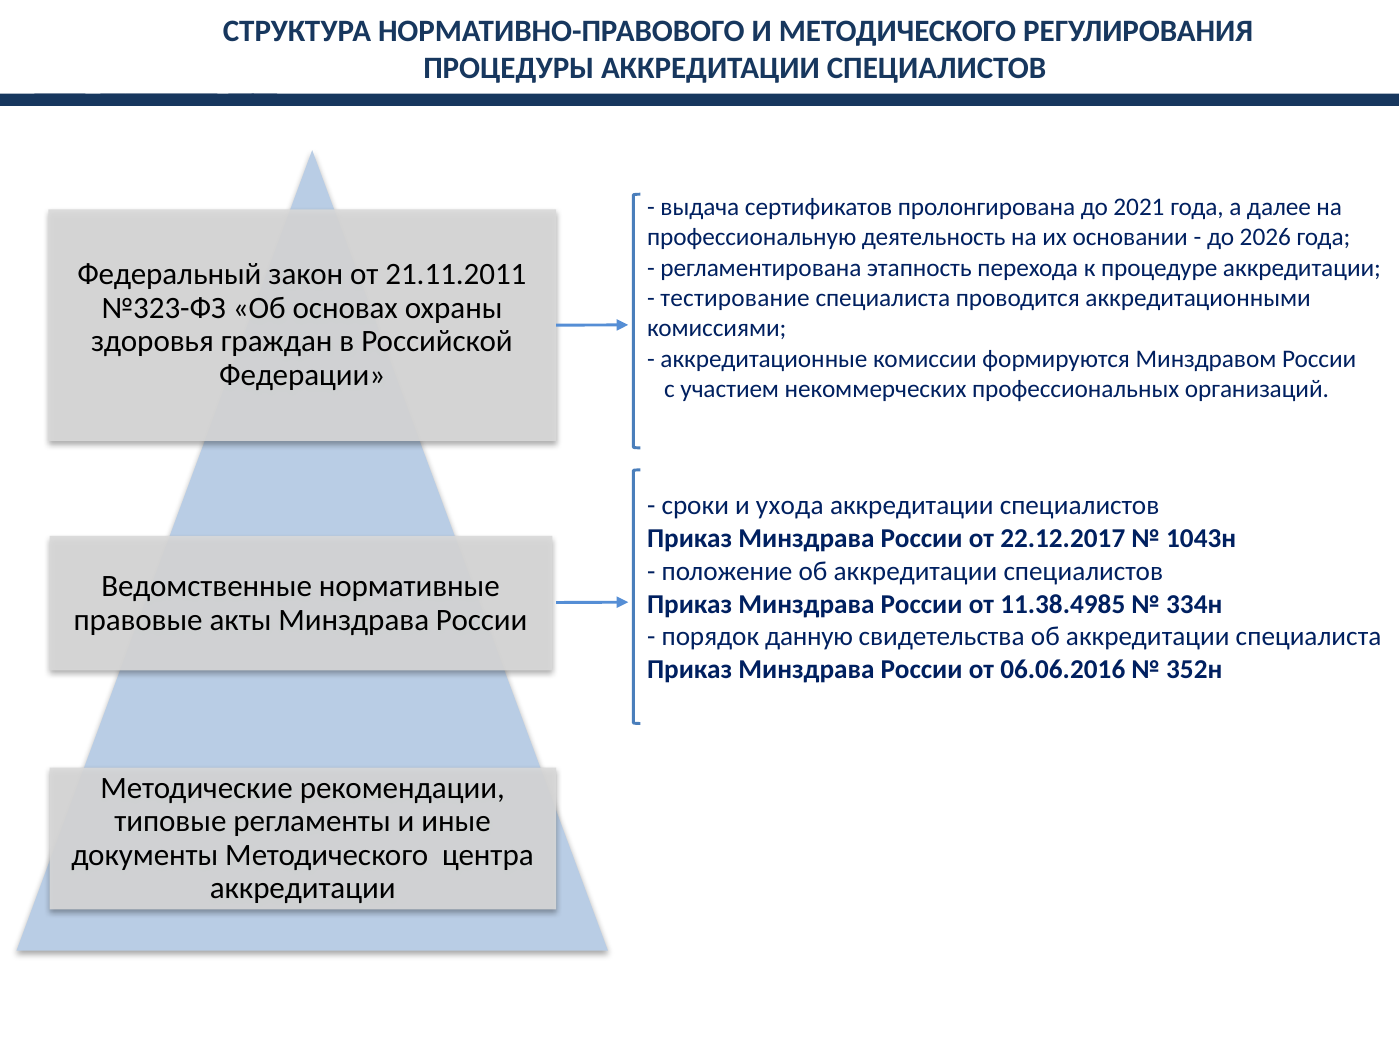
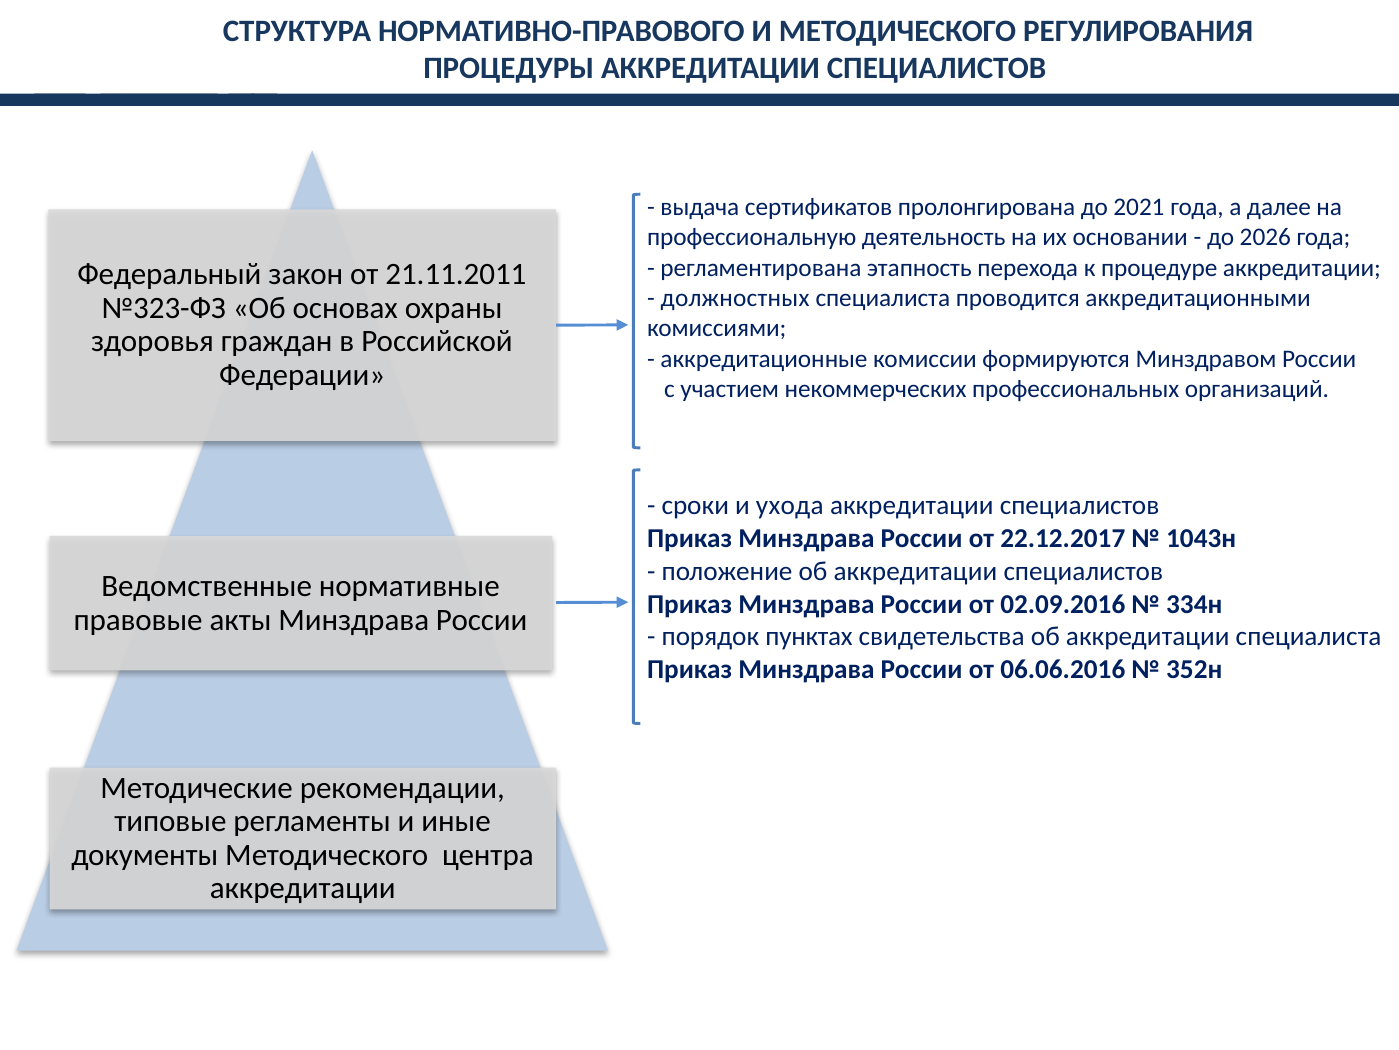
тестирование: тестирование -> должностных
11.38.4985: 11.38.4985 -> 02.09.2016
данную: данную -> пунктах
